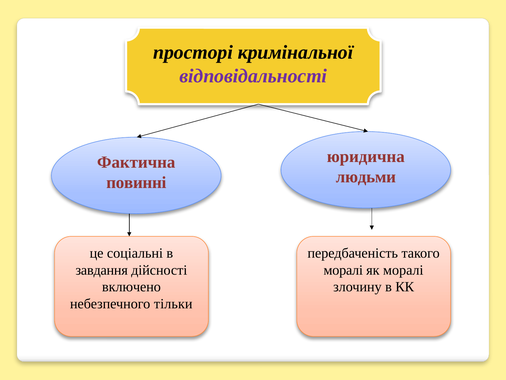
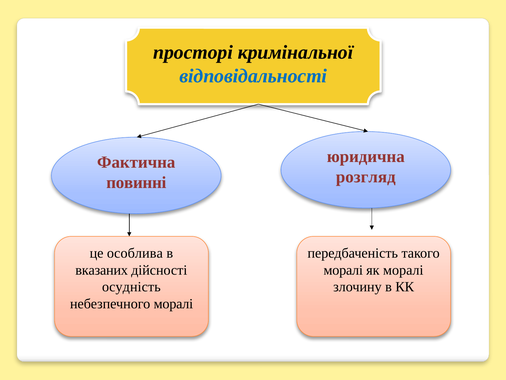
відповідальності colour: purple -> blue
людьми: людьми -> розгляд
соціальні: соціальні -> особлива
завдання: завдання -> вказаних
включено: включено -> осудність
небезпечного тільки: тільки -> моралі
